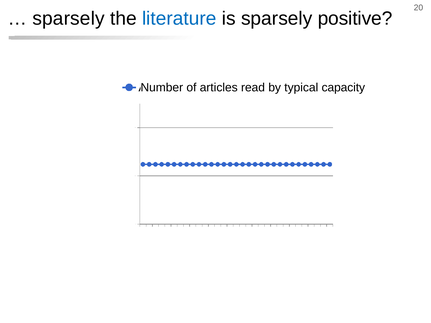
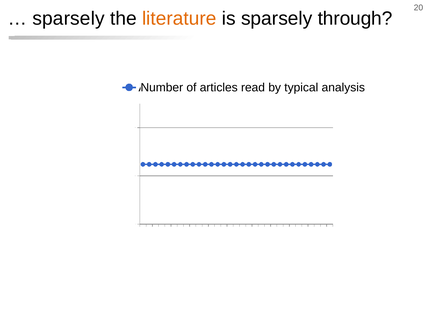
literature colour: blue -> orange
positive: positive -> through
capacity at (343, 88): capacity -> analysis
